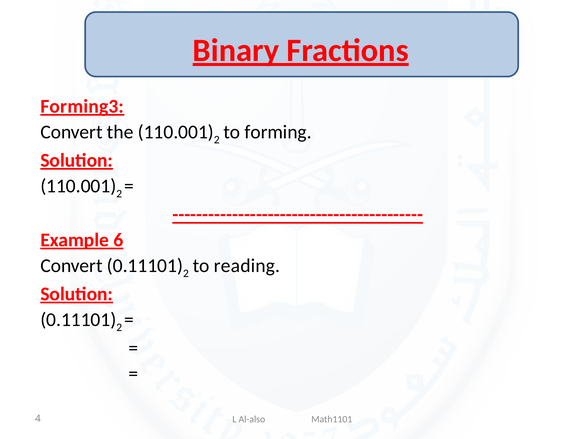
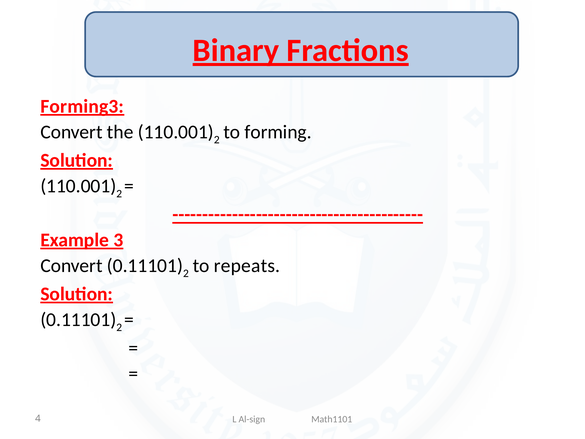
6: 6 -> 3
reading: reading -> repeats
Al-also: Al-also -> Al-sign
